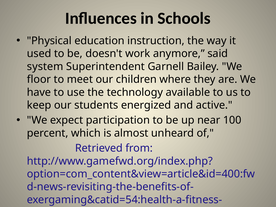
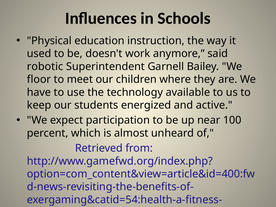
system: system -> robotic
